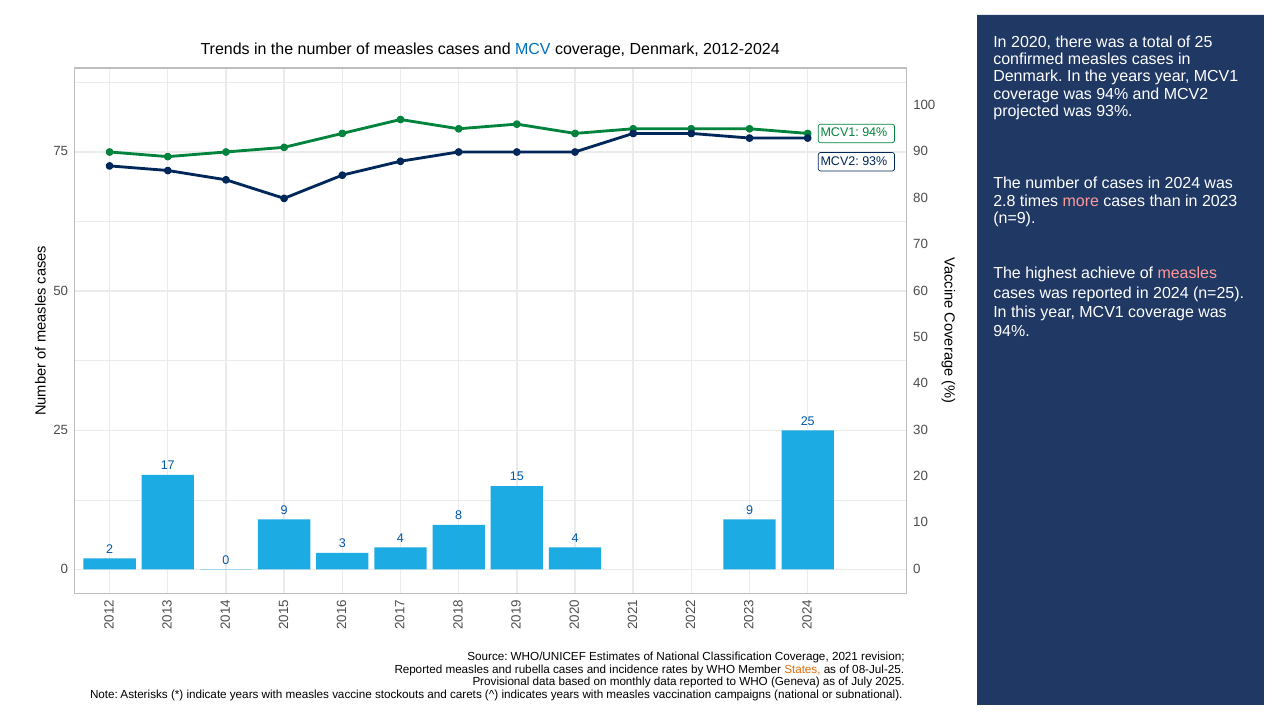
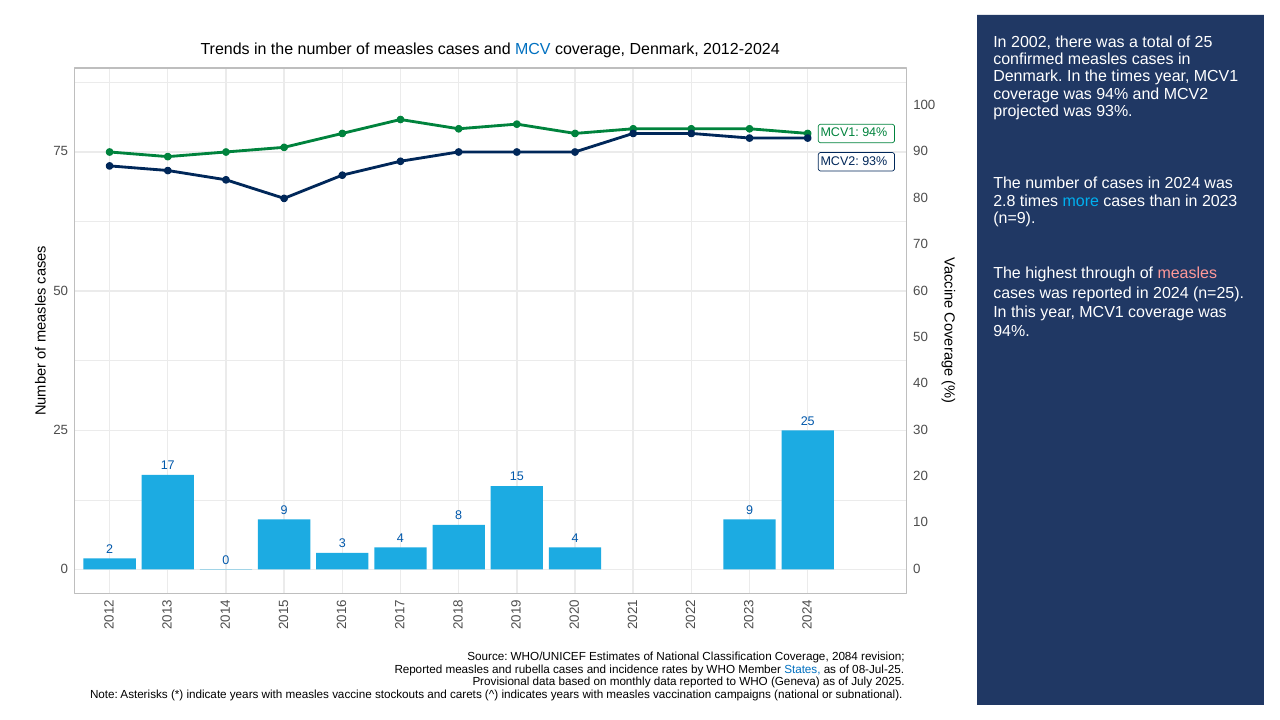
2020: 2020 -> 2002
the years: years -> times
more colour: pink -> light blue
achieve: achieve -> through
2021: 2021 -> 2084
States colour: orange -> blue
